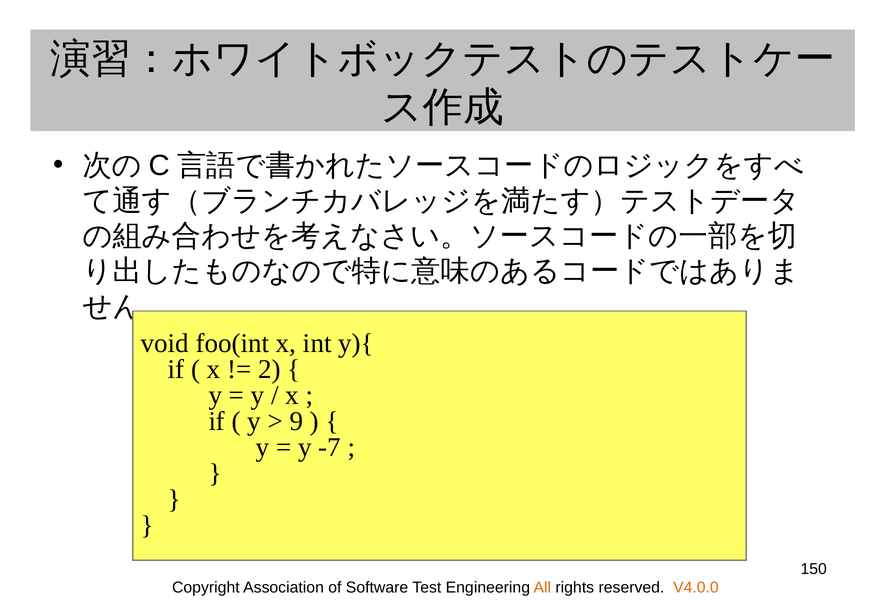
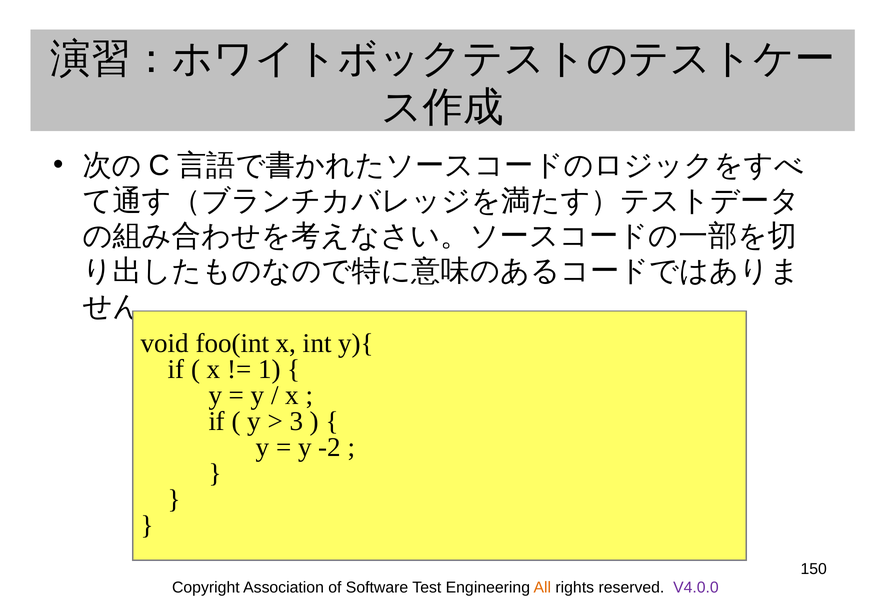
2: 2 -> 1
9: 9 -> 3
-7: -7 -> -2
V4.0.0 colour: orange -> purple
